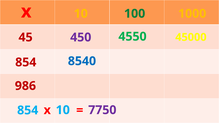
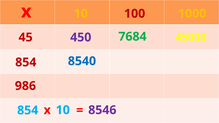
100 colour: green -> red
4550: 4550 -> 7684
7750: 7750 -> 8546
